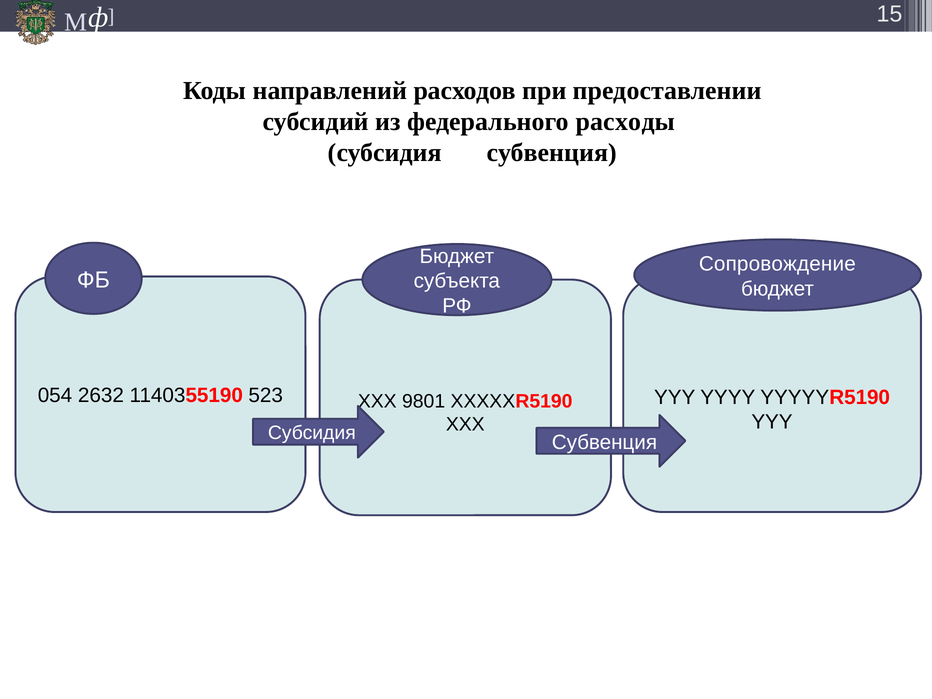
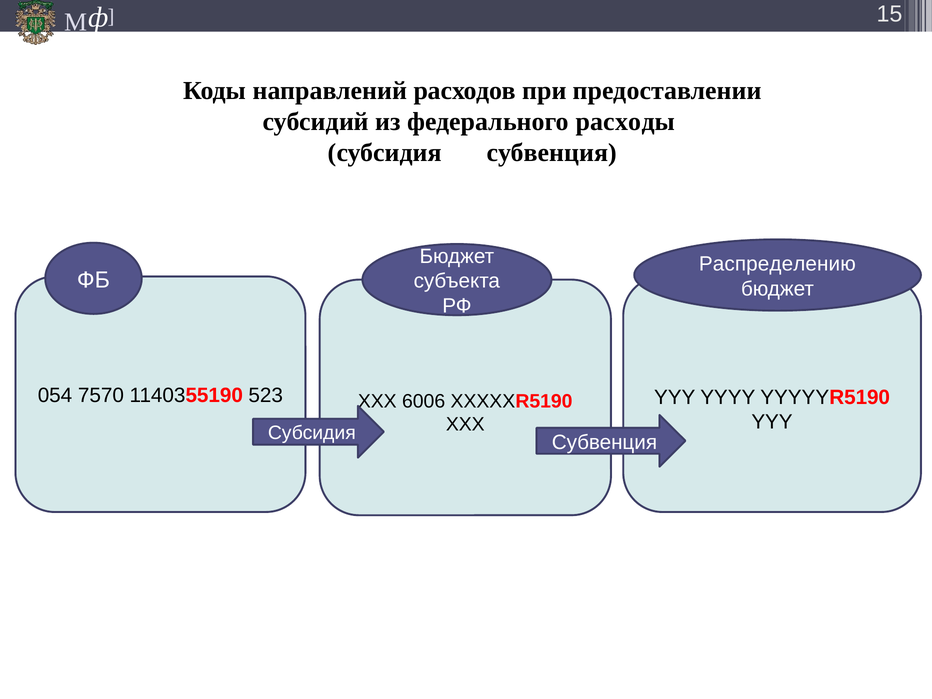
Сопровождение: Сопровождение -> Распределению
2632: 2632 -> 7570
9801: 9801 -> 6006
